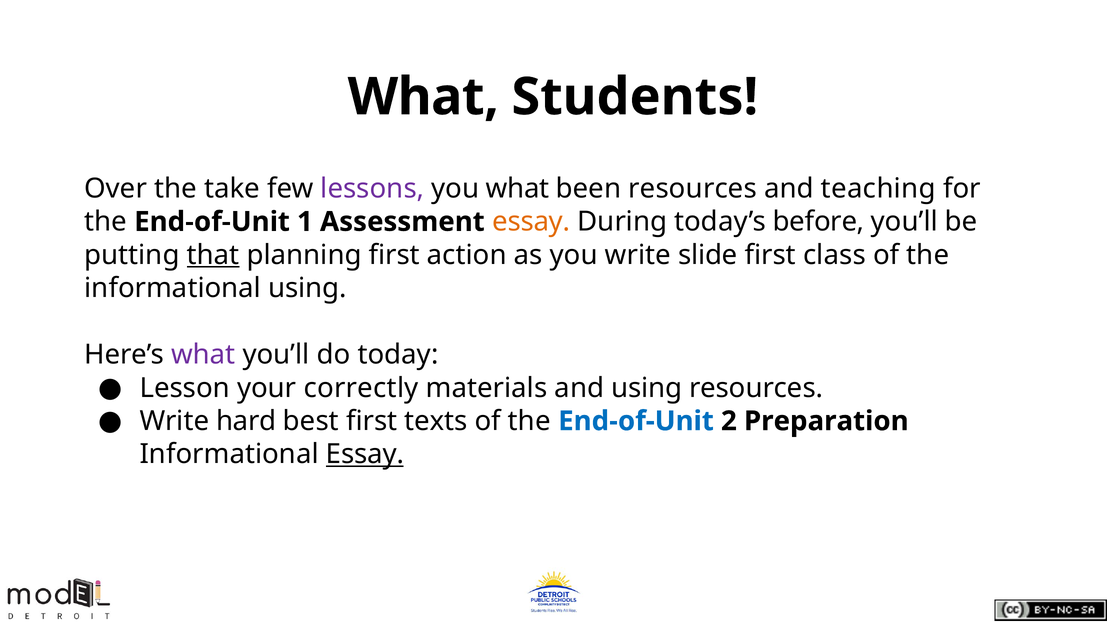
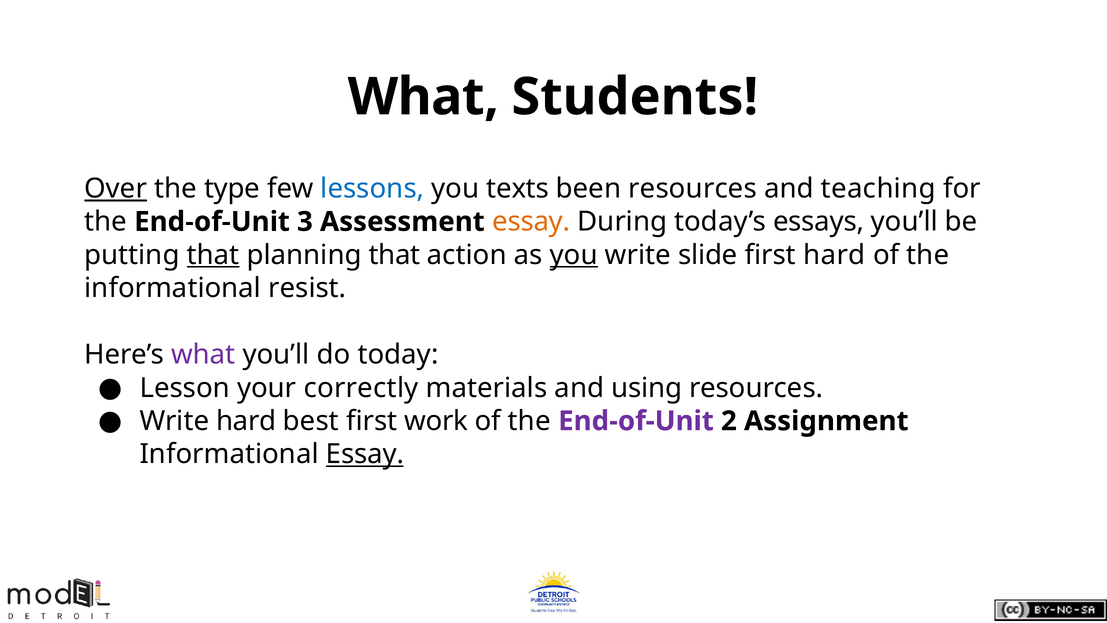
Over underline: none -> present
take: take -> type
lessons colour: purple -> blue
you what: what -> texts
1: 1 -> 3
before: before -> essays
planning first: first -> that
you at (574, 255) underline: none -> present
first class: class -> hard
informational using: using -> resist
texts: texts -> work
End-of-Unit at (636, 421) colour: blue -> purple
Preparation: Preparation -> Assignment
